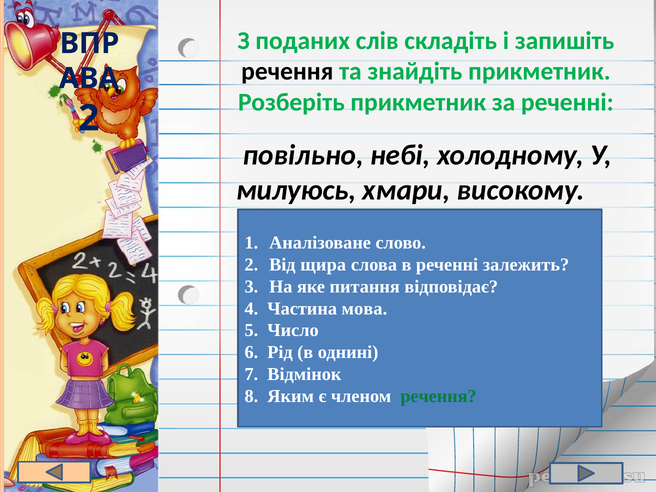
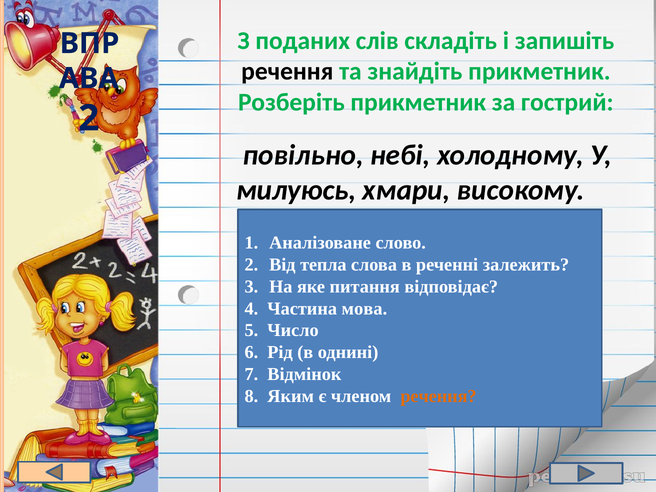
за реченні: реченні -> гострий
щира: щира -> тепла
речення at (438, 396) colour: green -> orange
